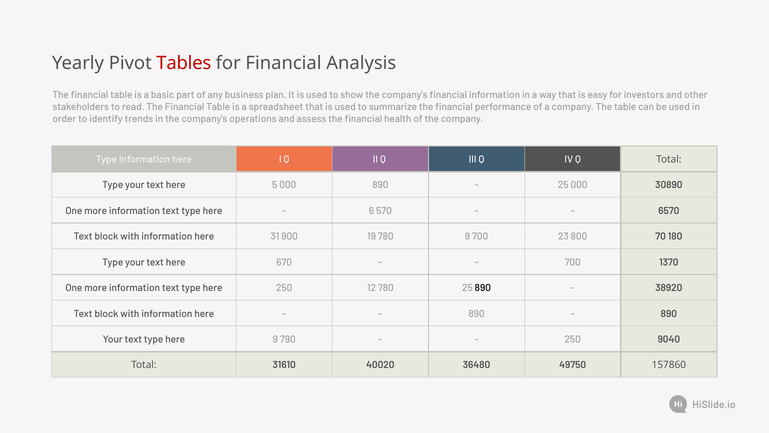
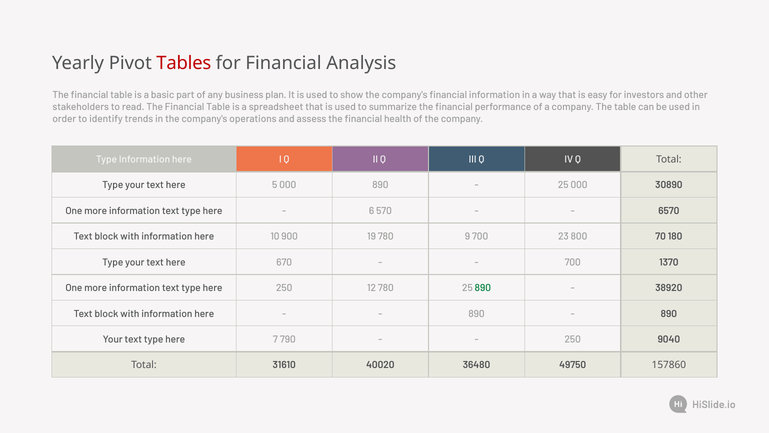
31: 31 -> 10
890 at (483, 288) colour: black -> green
here 9: 9 -> 7
